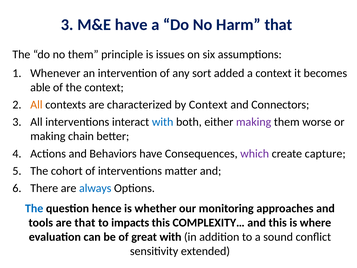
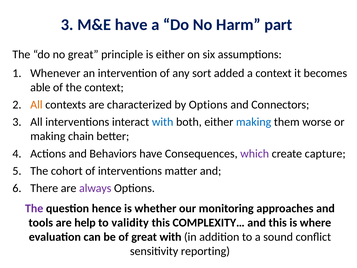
Harm that: that -> part
no them: them -> great
is issues: issues -> either
by Context: Context -> Options
making at (254, 122) colour: purple -> blue
always colour: blue -> purple
The at (34, 208) colour: blue -> purple
are that: that -> help
impacts: impacts -> validity
extended: extended -> reporting
